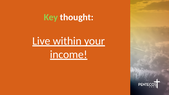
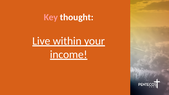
Key colour: light green -> pink
